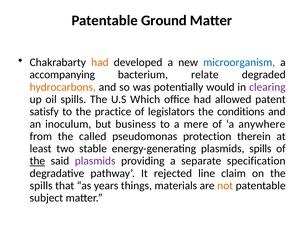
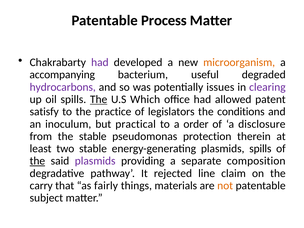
Ground: Ground -> Process
had at (100, 62) colour: orange -> purple
microorganism colour: blue -> orange
relate: relate -> useful
hydrocarbons colour: orange -> purple
would: would -> issues
The at (99, 99) underline: none -> present
business: business -> practical
mere: mere -> order
anywhere: anywhere -> disclosure
the called: called -> stable
specification: specification -> composition
spills at (41, 186): spills -> carry
years: years -> fairly
